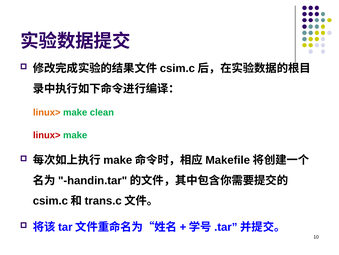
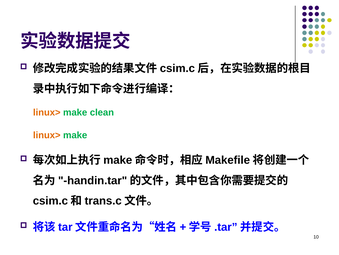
linux> at (47, 135) colour: red -> orange
